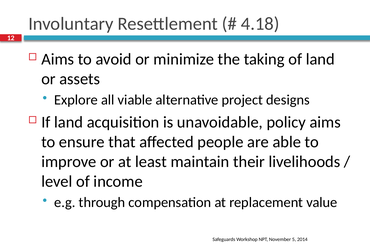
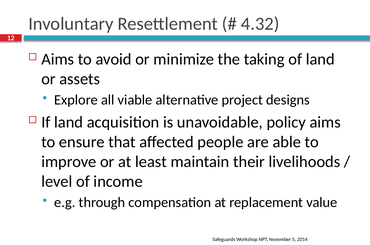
4.18: 4.18 -> 4.32
